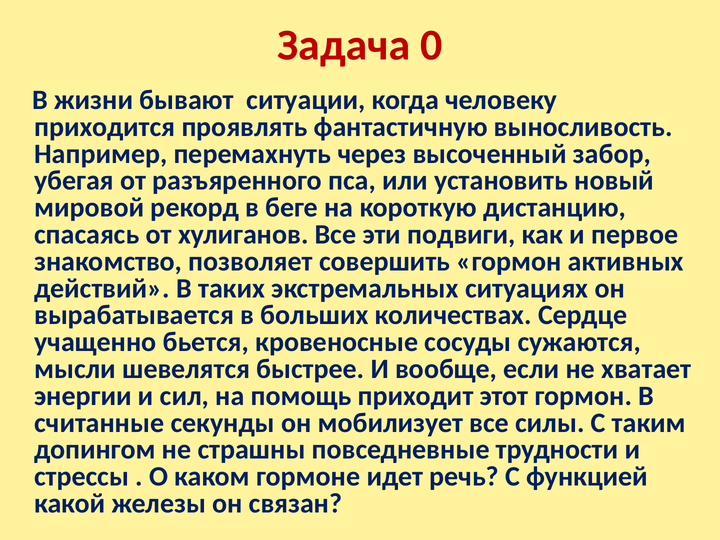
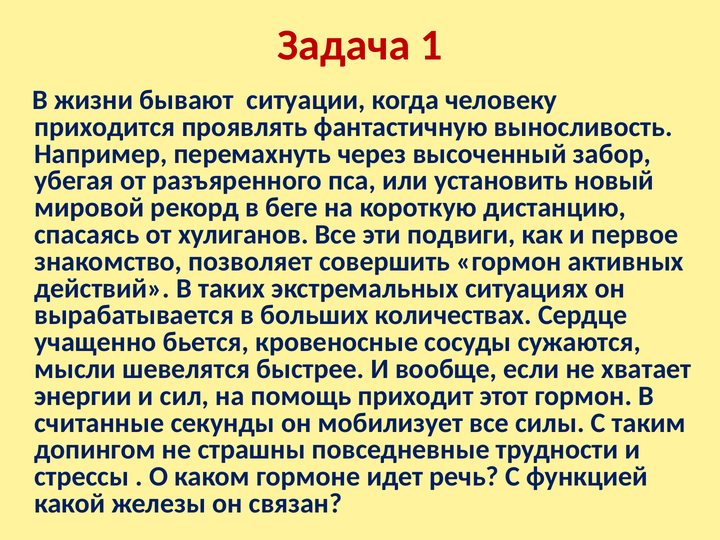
0: 0 -> 1
